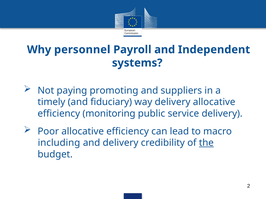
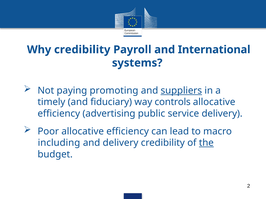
Why personnel: personnel -> credibility
Independent: Independent -> International
suppliers underline: none -> present
way delivery: delivery -> controls
monitoring: monitoring -> advertising
